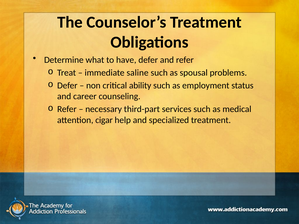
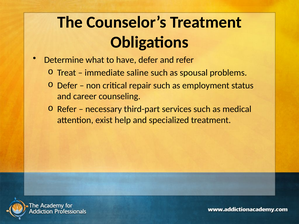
ability: ability -> repair
cigar: cigar -> exist
